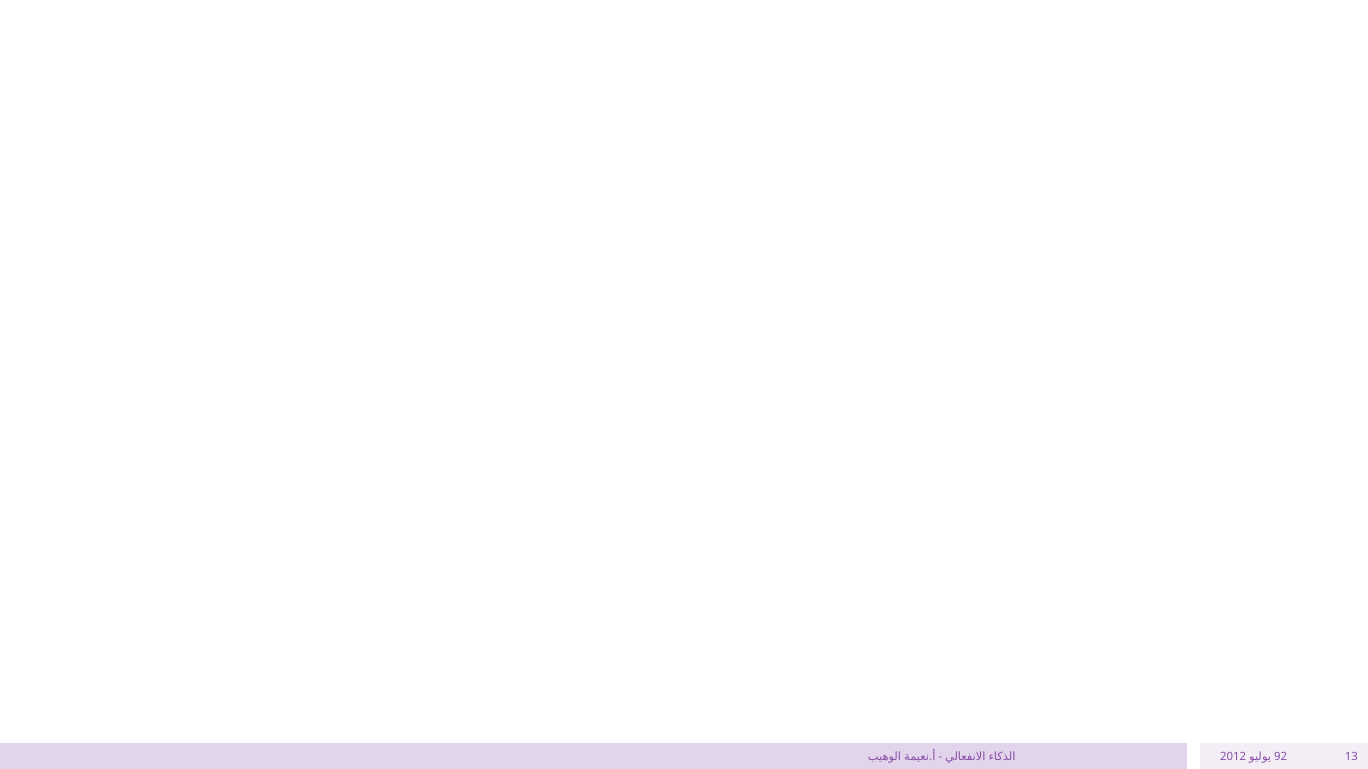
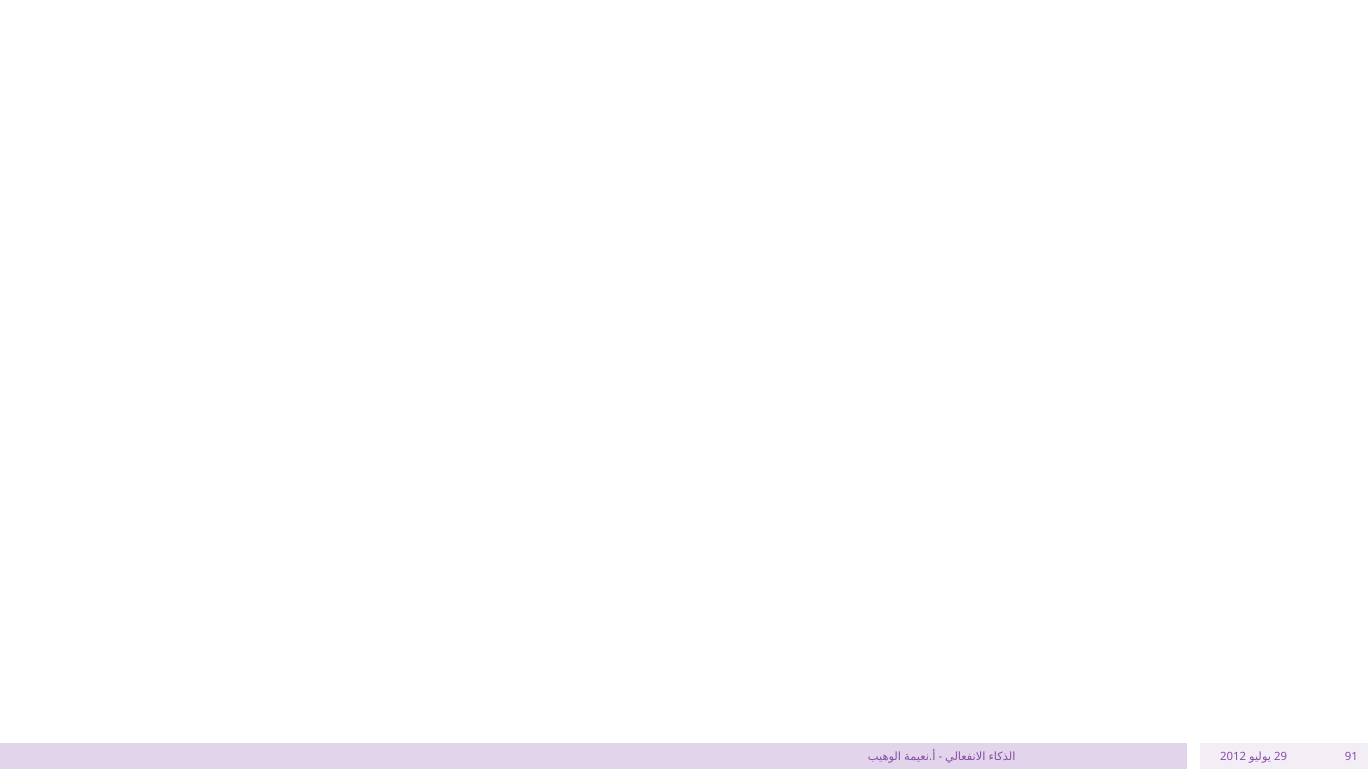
92: 92 -> 29
13: 13 -> 91
